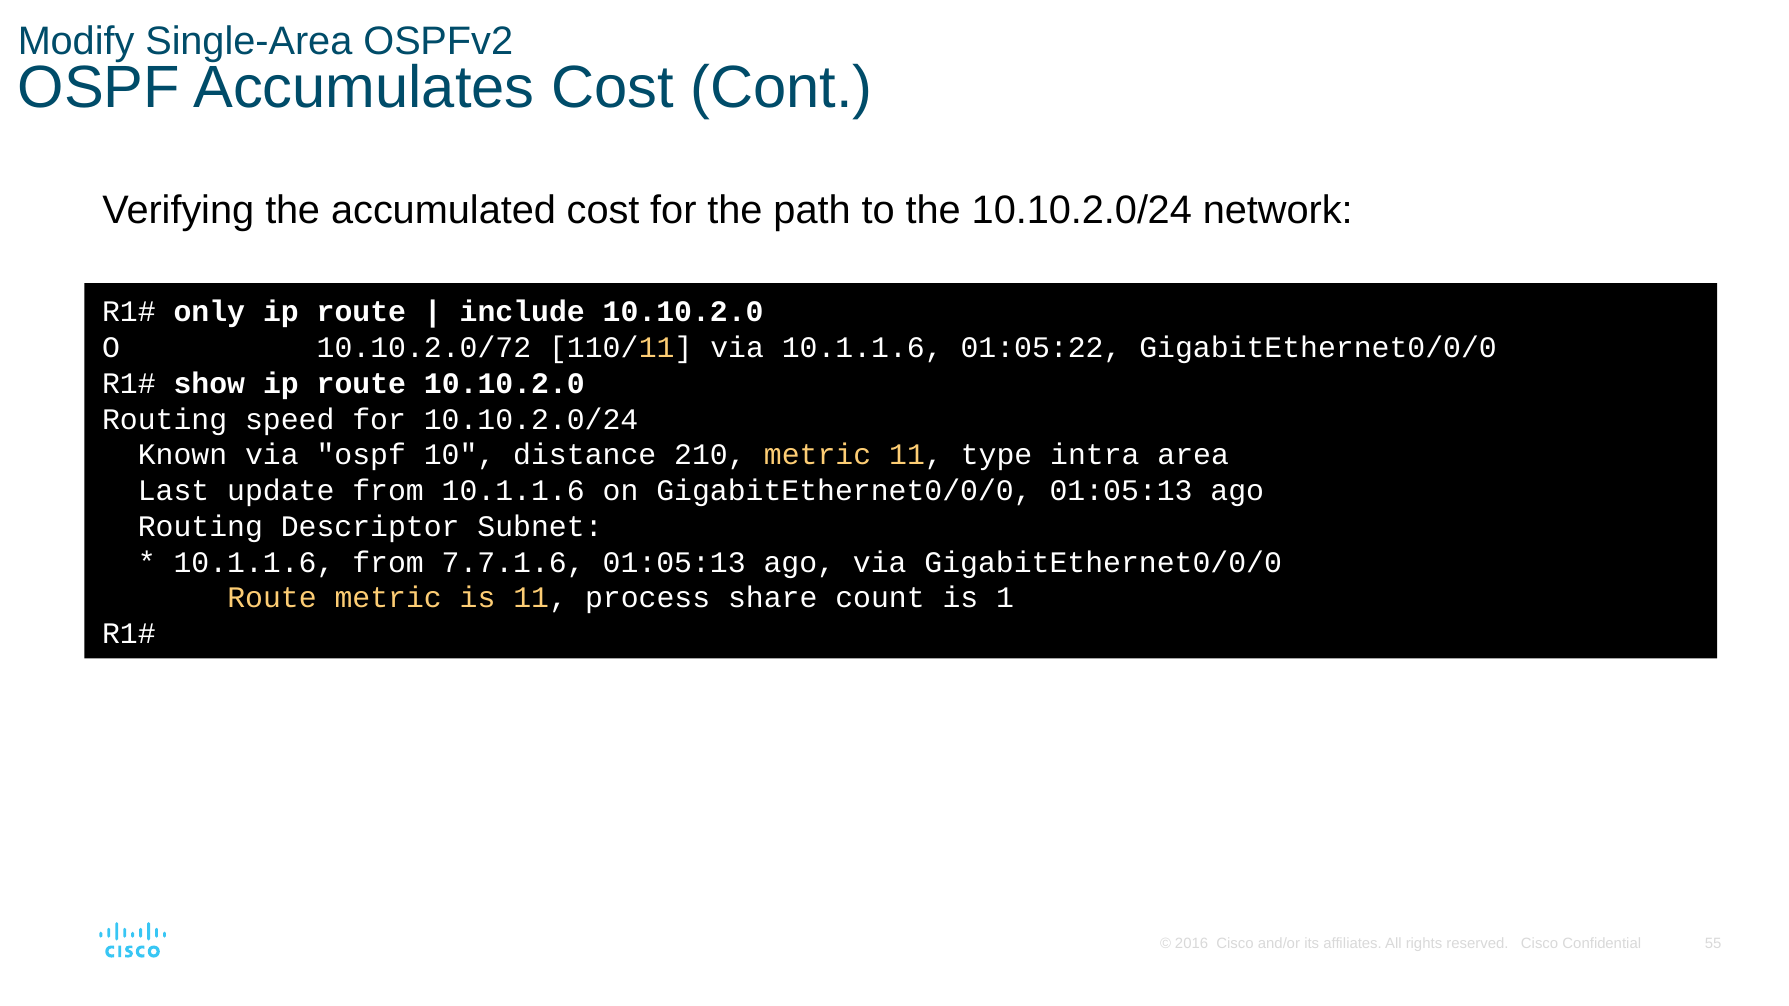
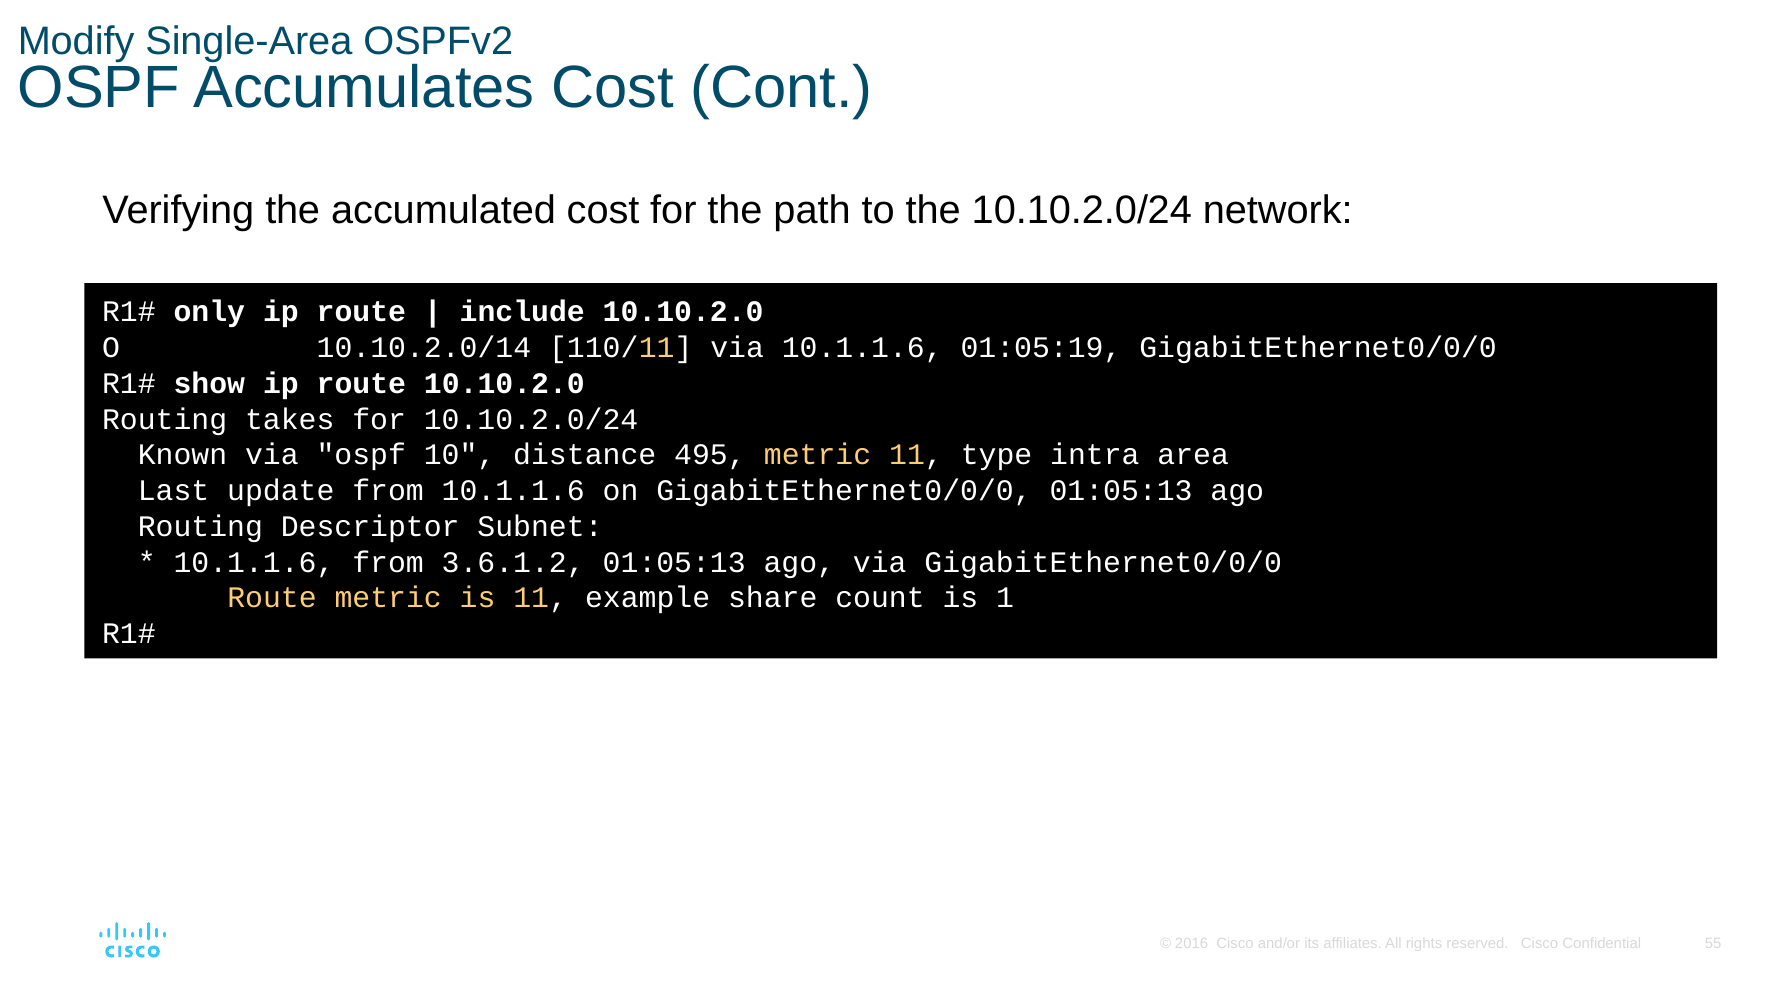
10.10.2.0/72: 10.10.2.0/72 -> 10.10.2.0/14
01:05:22: 01:05:22 -> 01:05:19
speed: speed -> takes
210: 210 -> 495
7.7.1.6: 7.7.1.6 -> 3.6.1.2
process: process -> example
